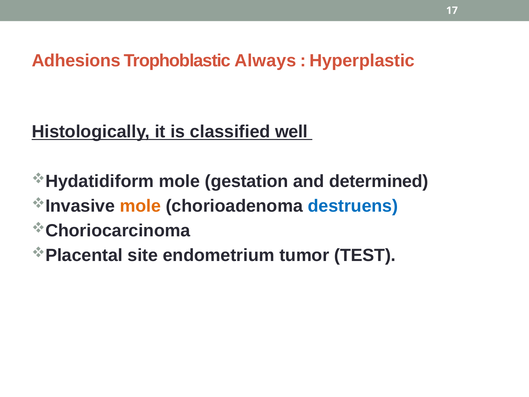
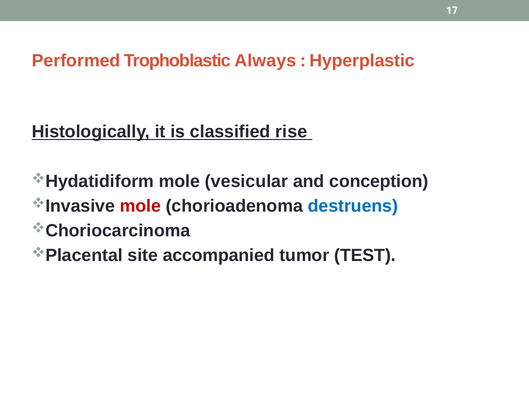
Adhesions: Adhesions -> Performed
well: well -> rise
gestation: gestation -> vesicular
determined: determined -> conception
mole at (140, 206) colour: orange -> red
endometrium: endometrium -> accompanied
